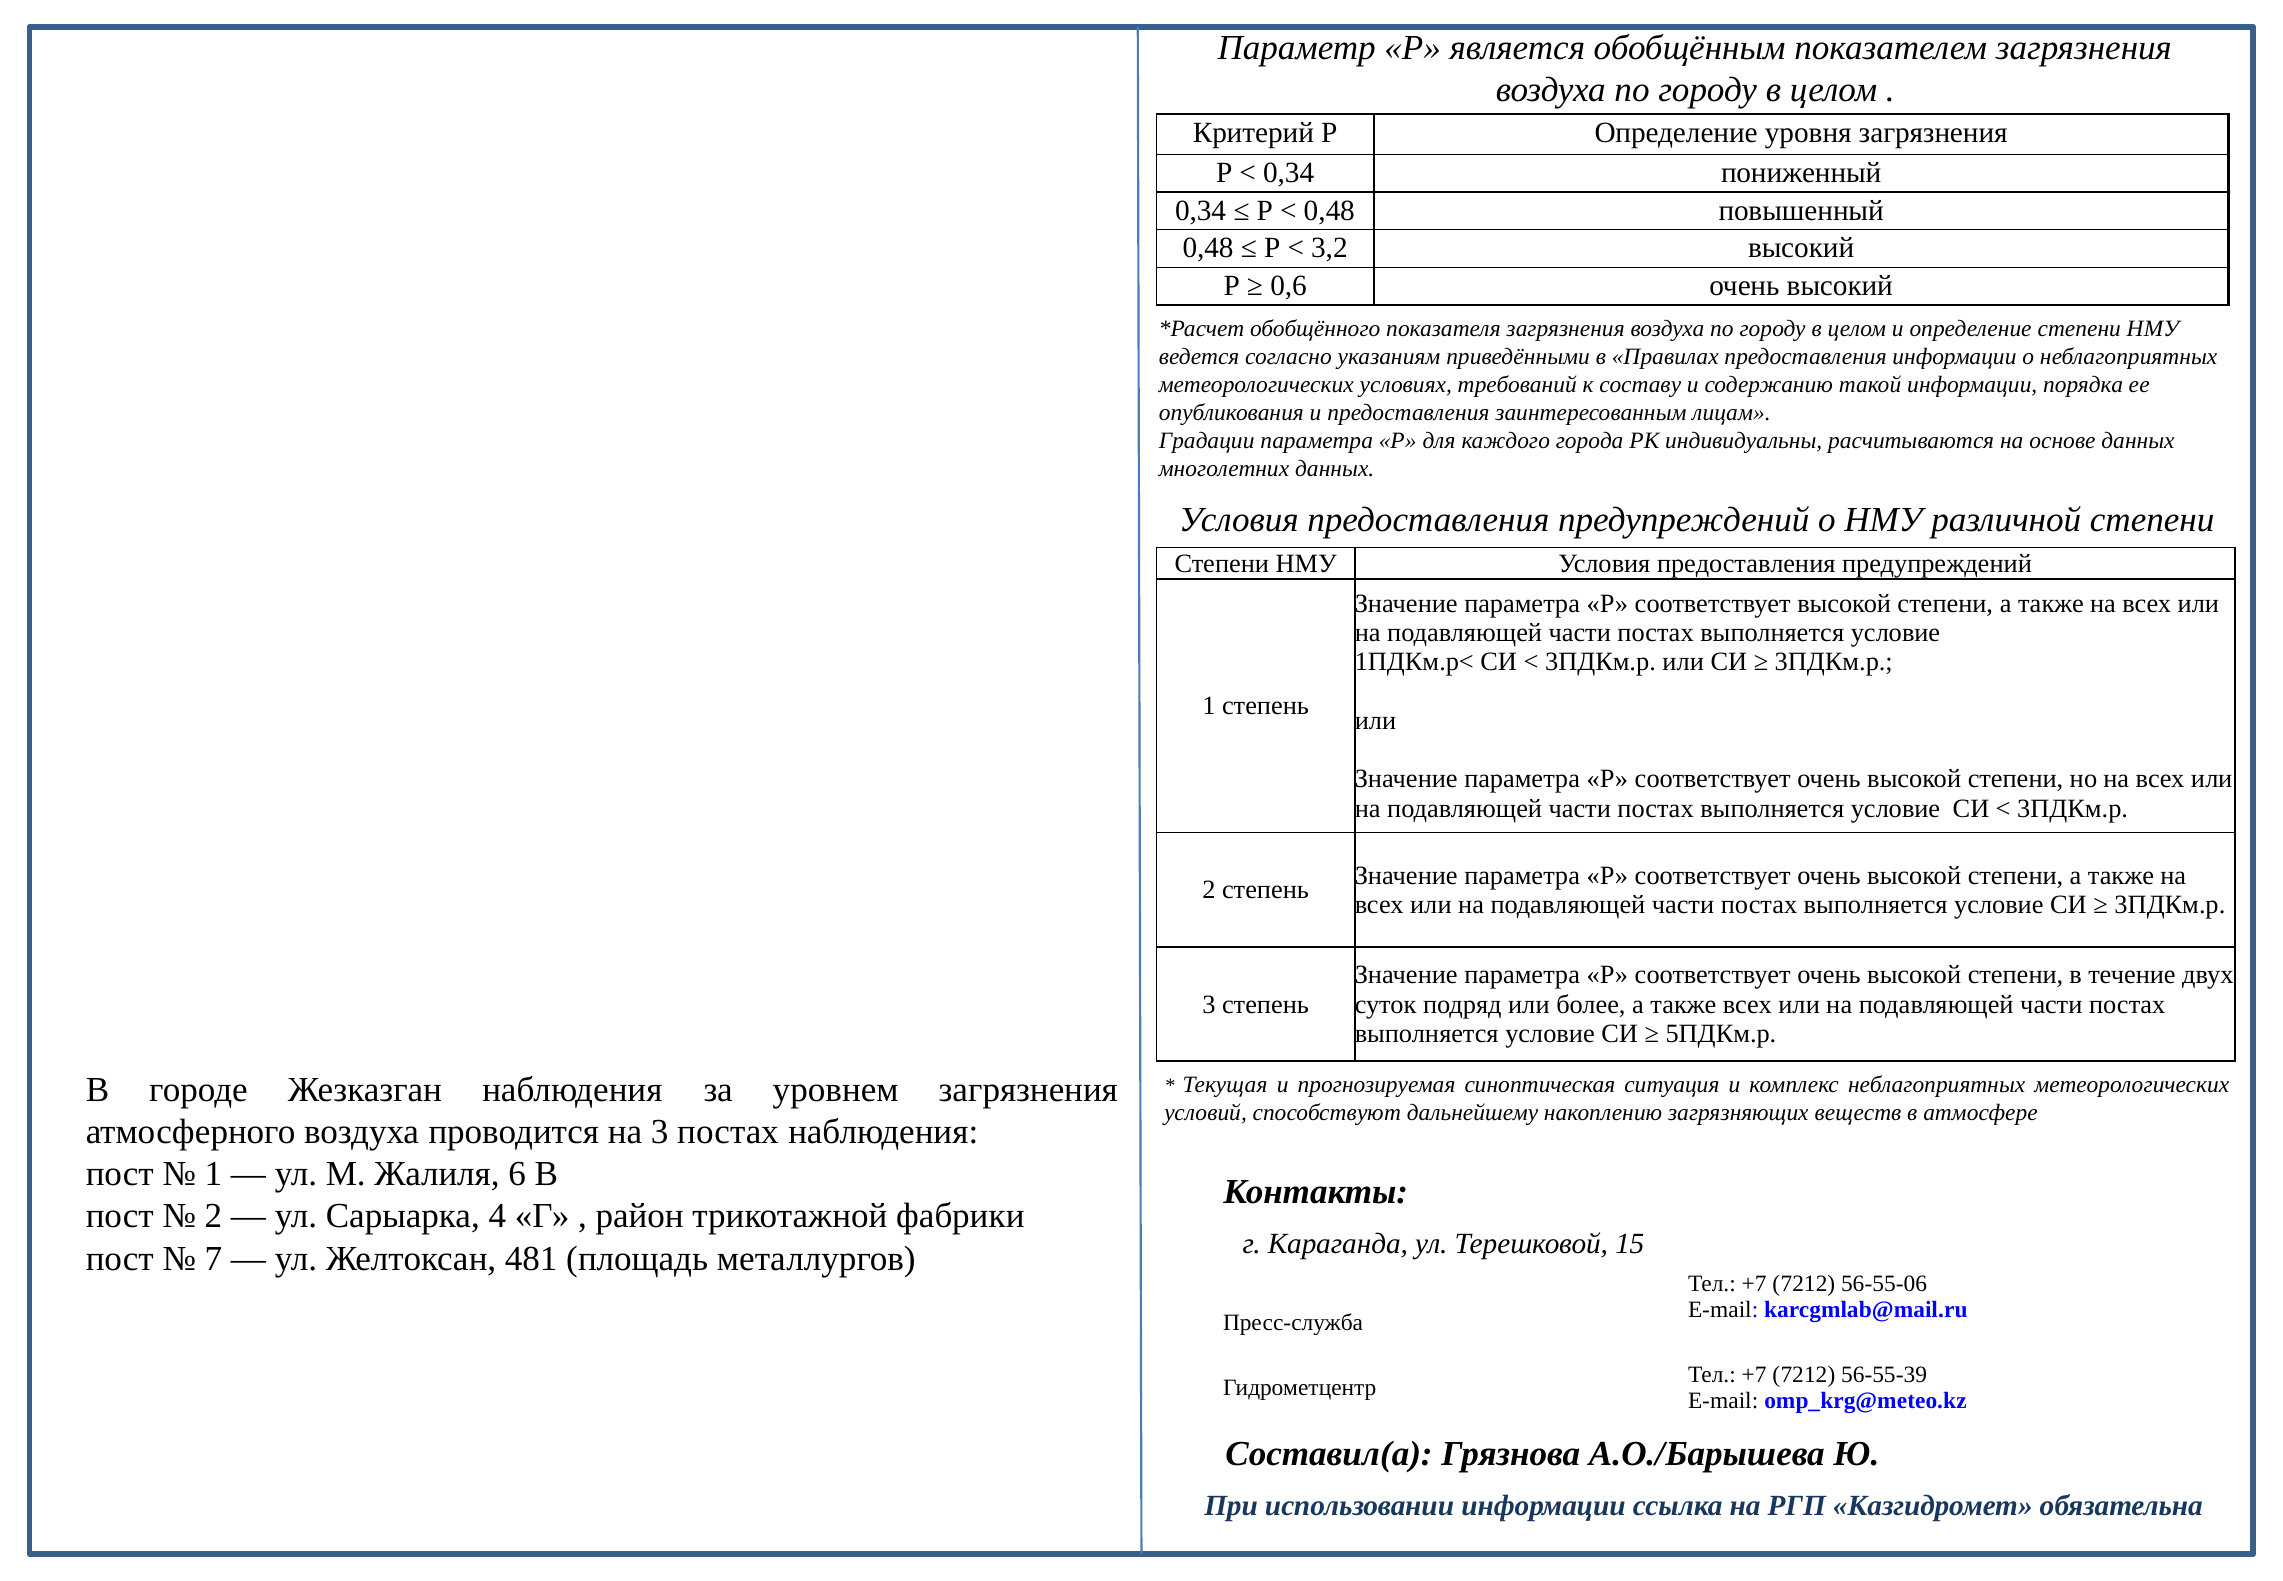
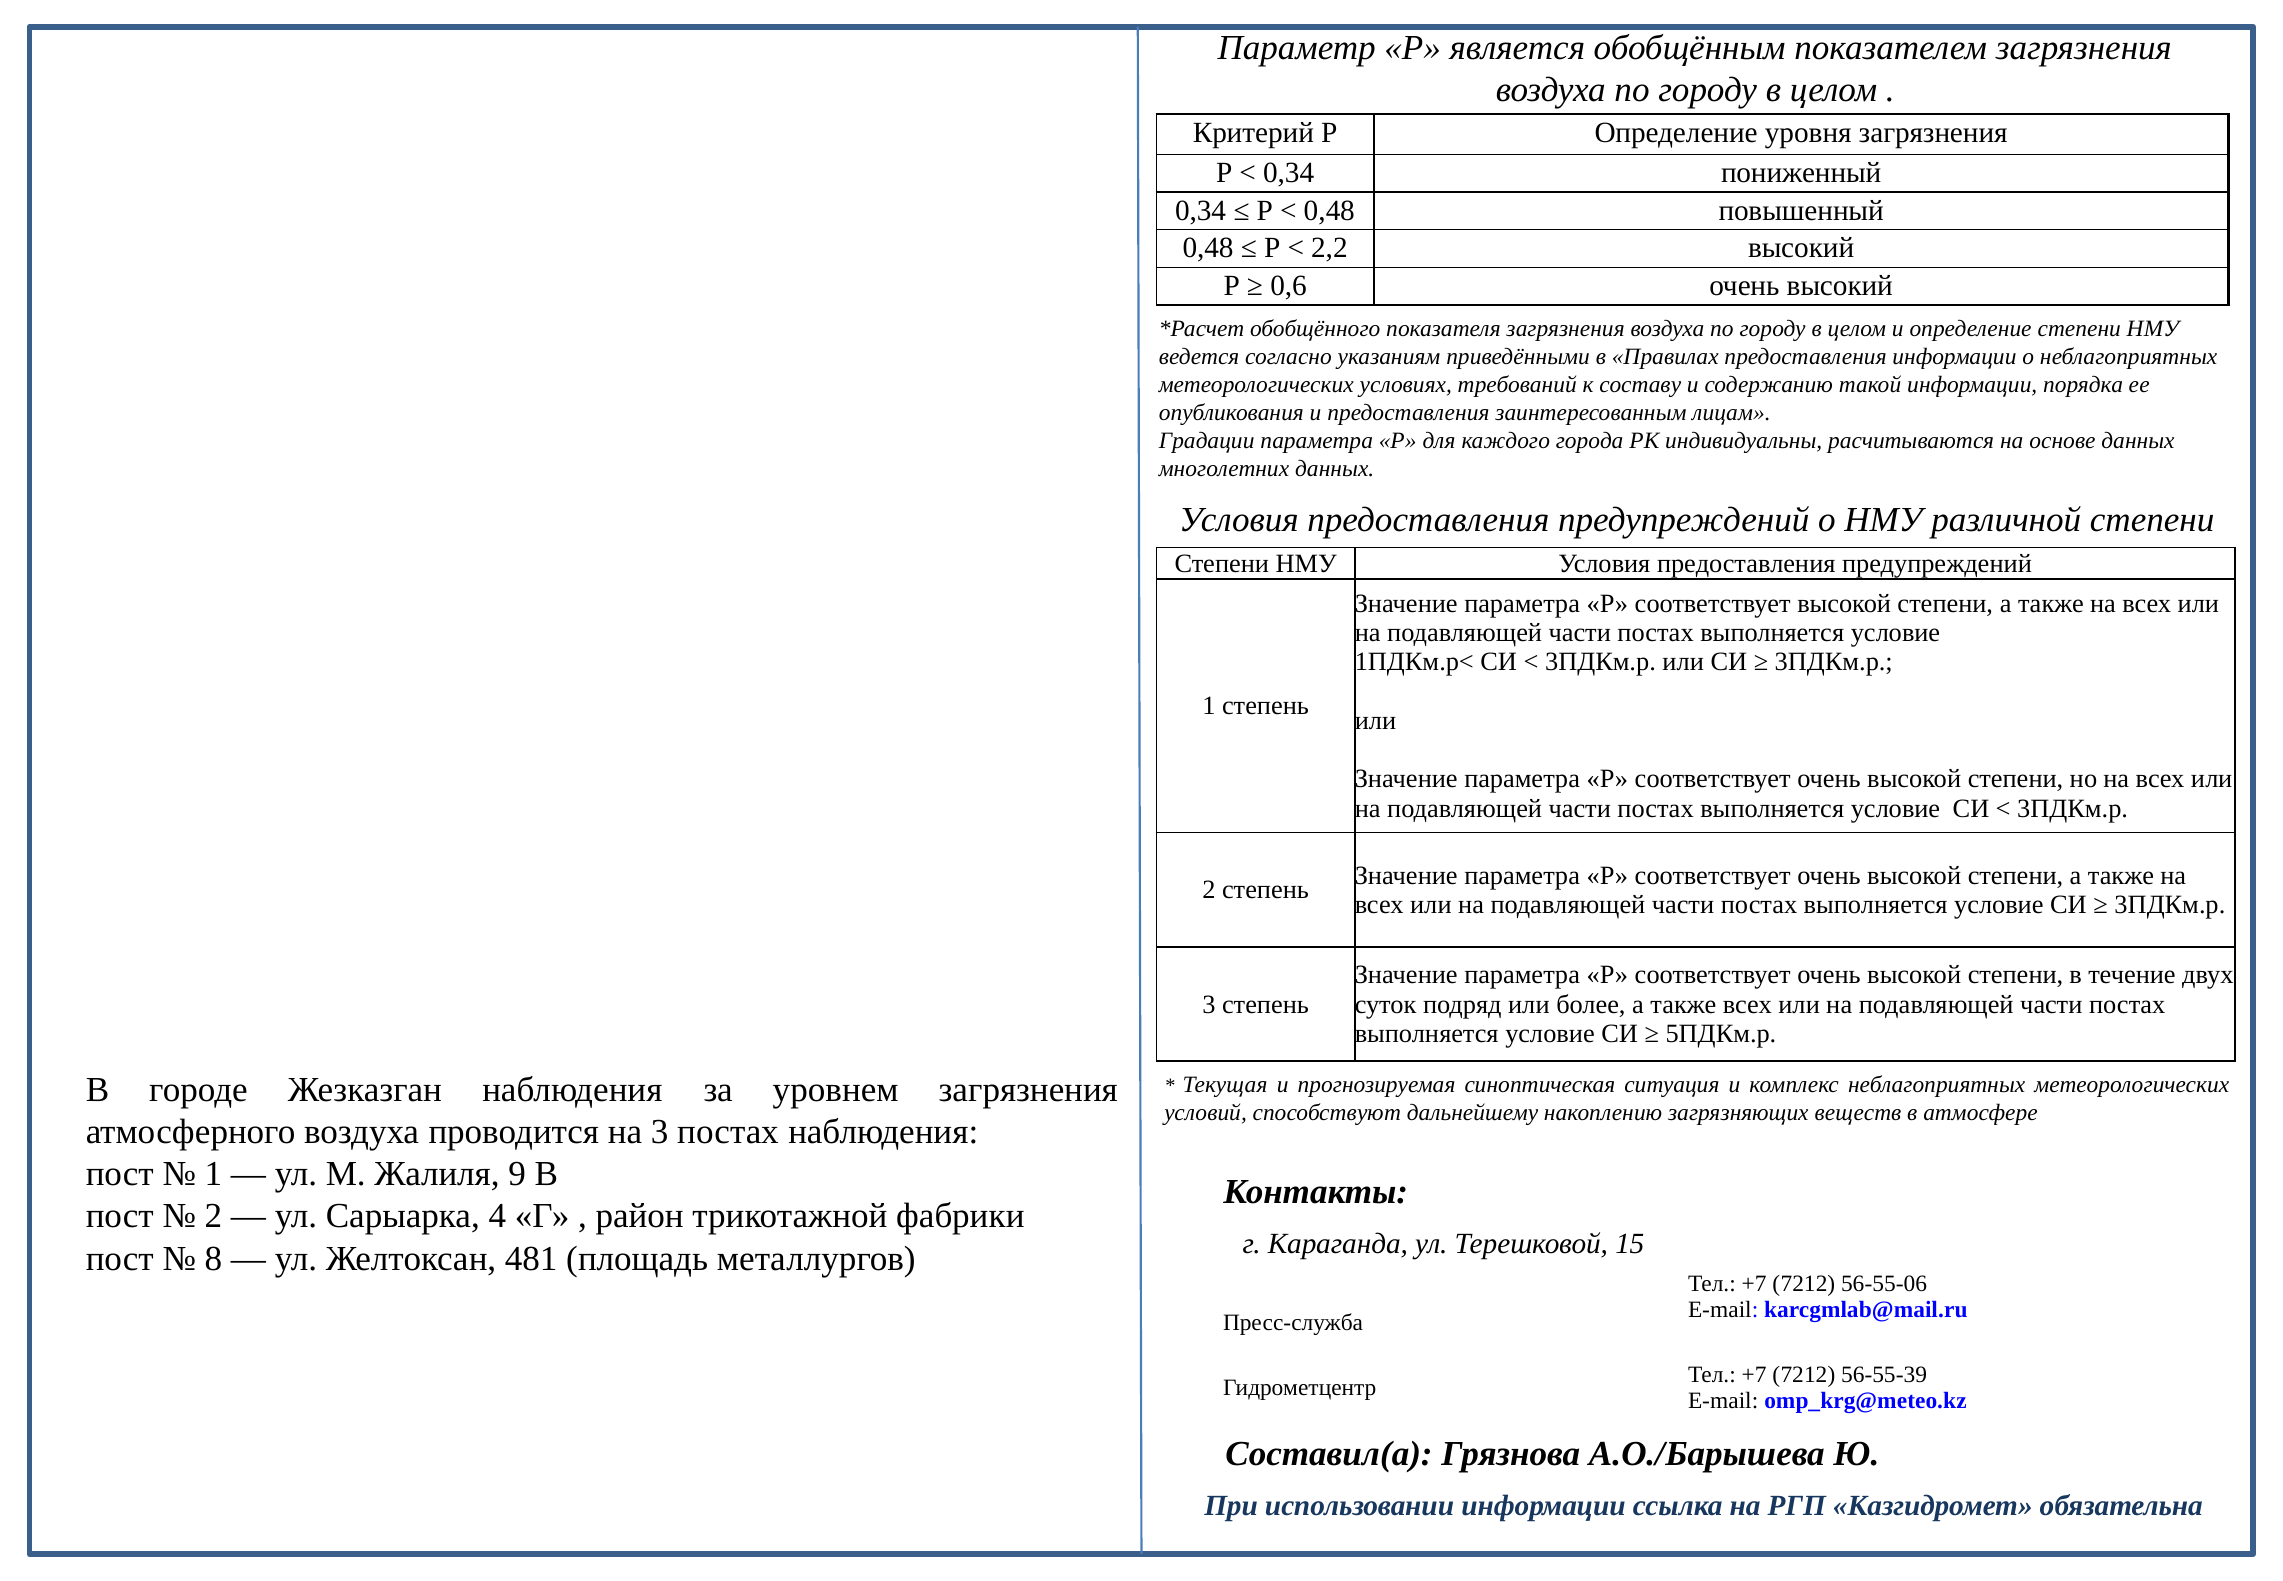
3,2: 3,2 -> 2,2
6: 6 -> 9
7: 7 -> 8
